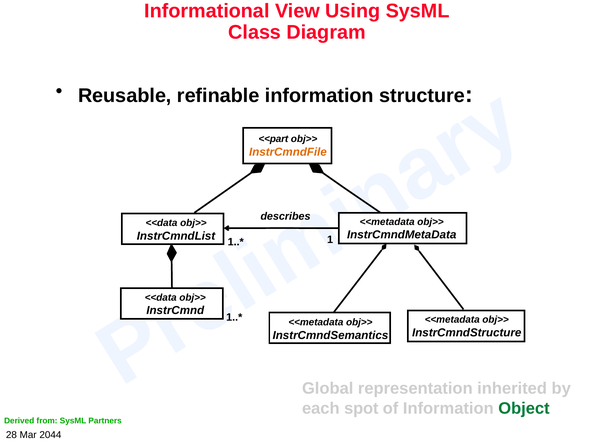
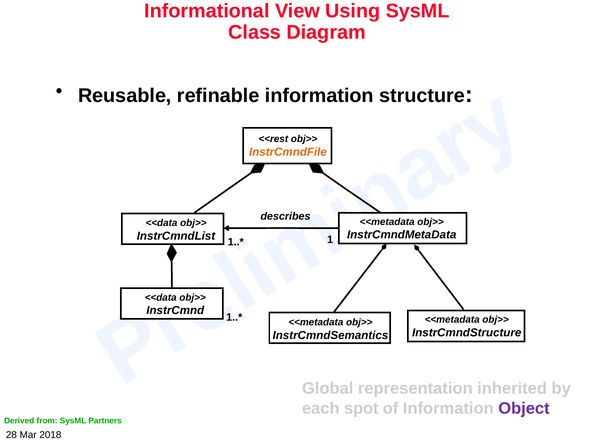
<<part: <<part -> <<rest
Object colour: green -> purple
2044: 2044 -> 2018
